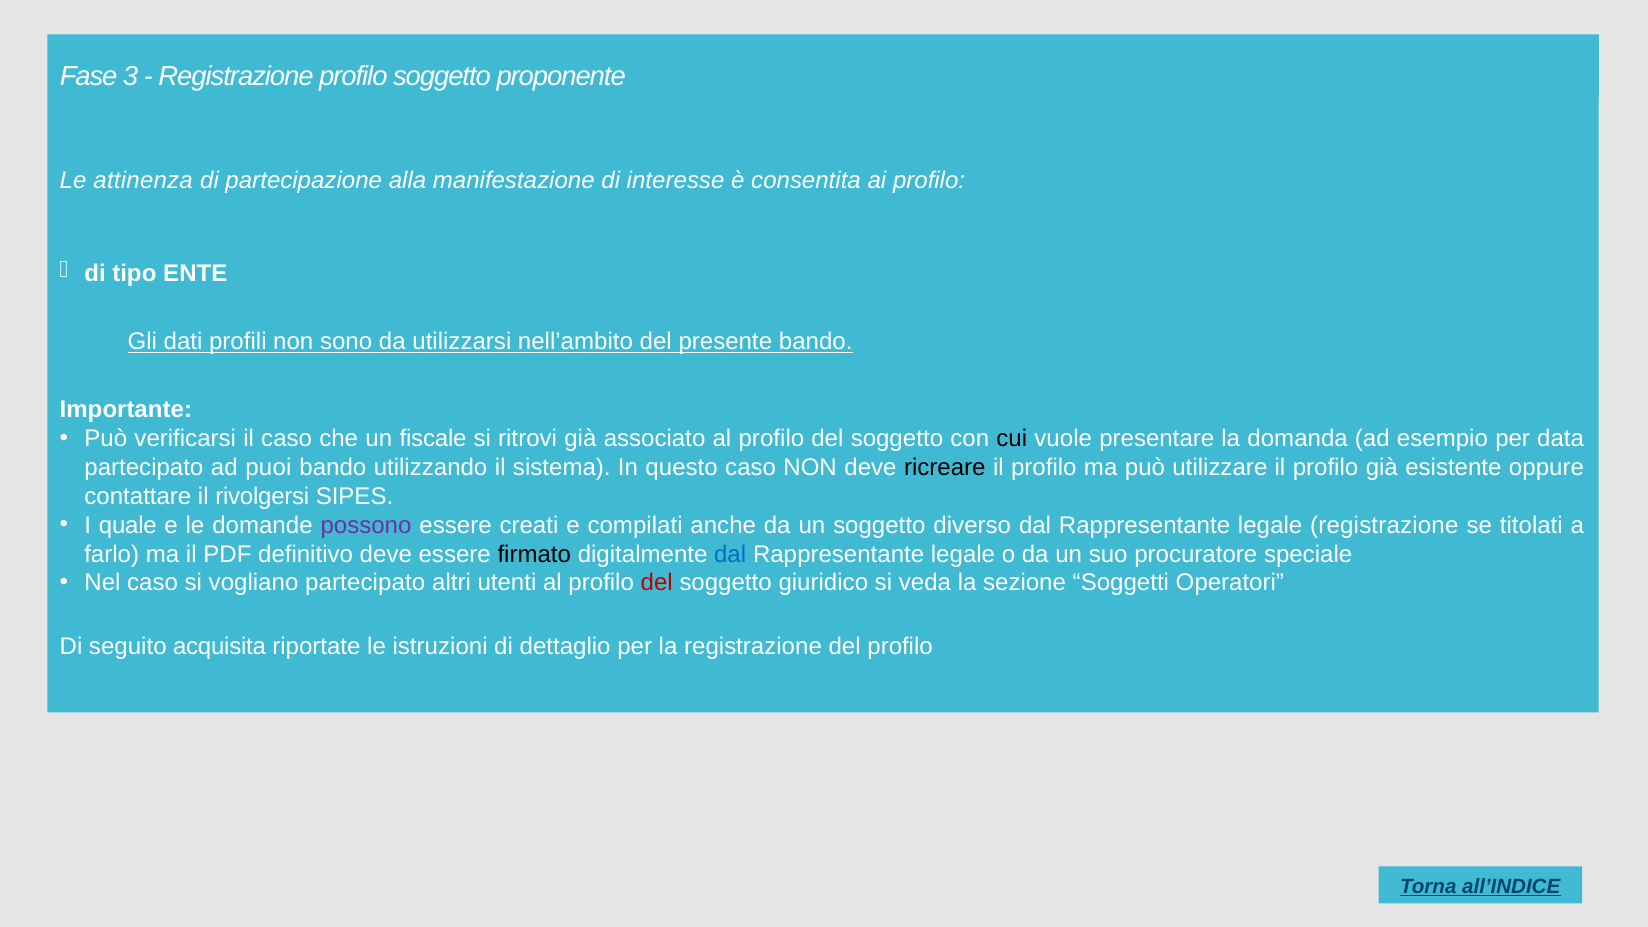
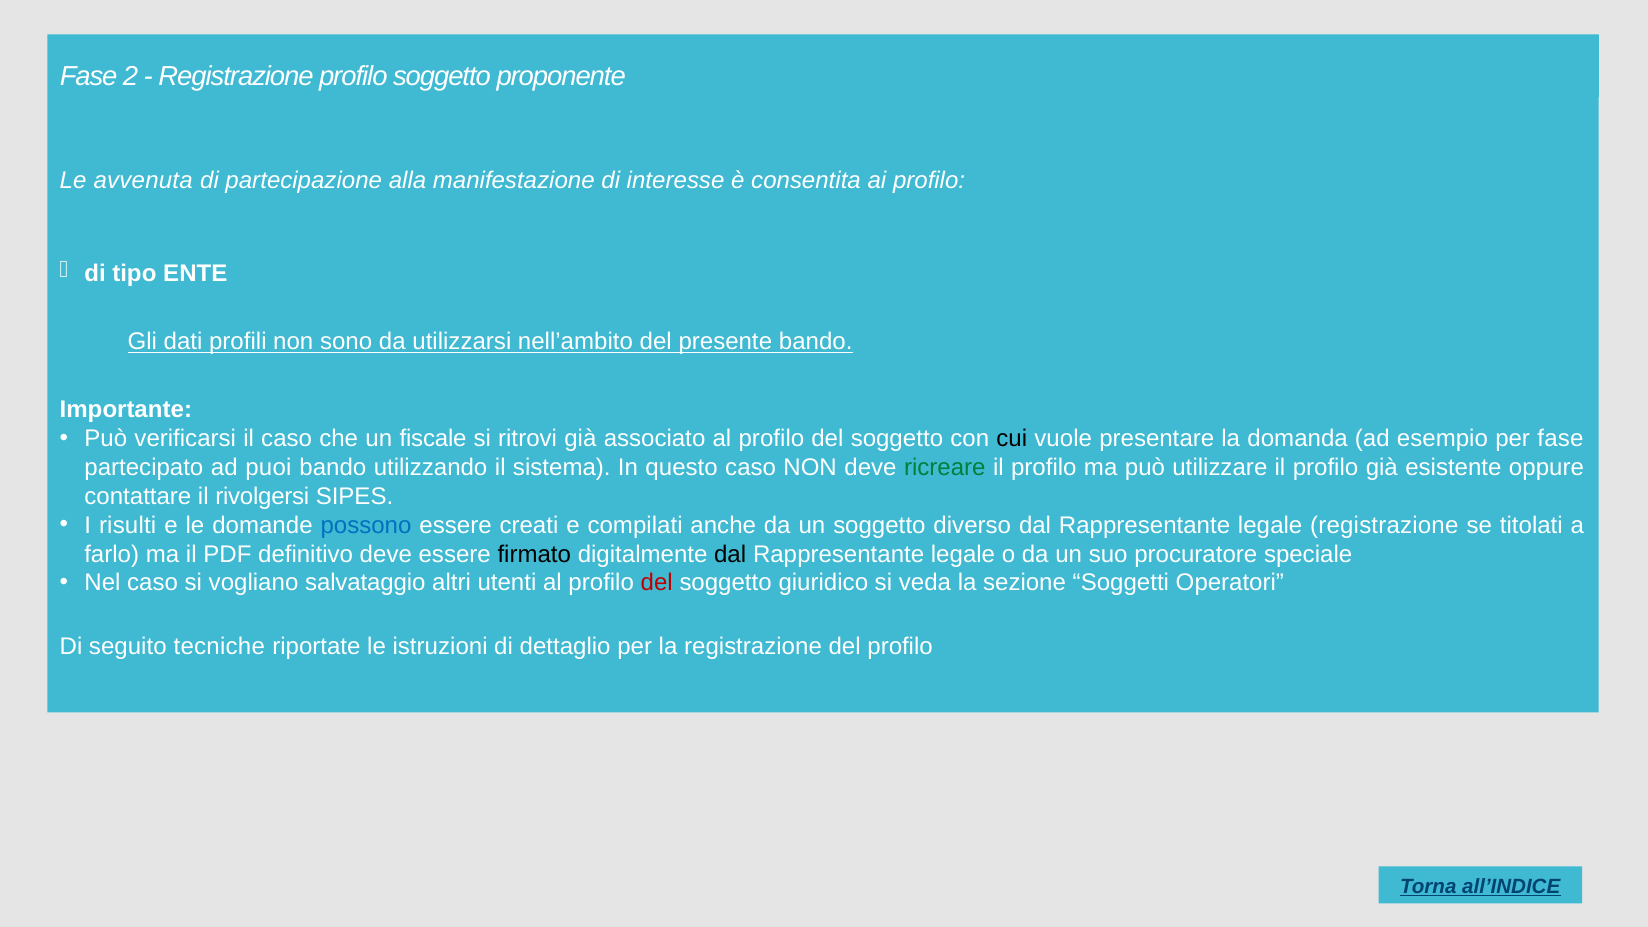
3: 3 -> 2
attinenza: attinenza -> avvenuta
per data: data -> fase
ricreare colour: black -> green
quale: quale -> risulti
possono colour: purple -> blue
dal at (730, 554) colour: blue -> black
vogliano partecipato: partecipato -> salvataggio
acquisita: acquisita -> tecniche
